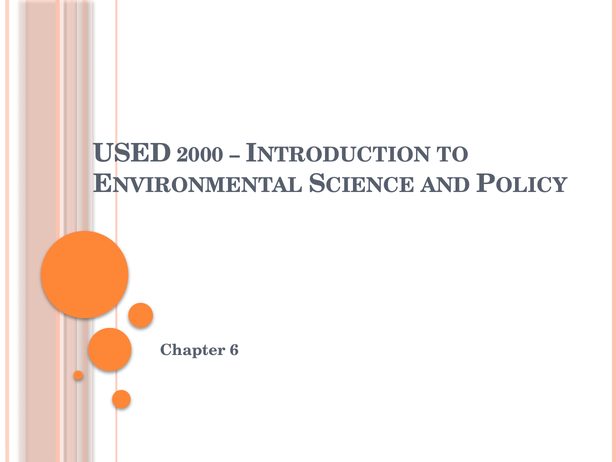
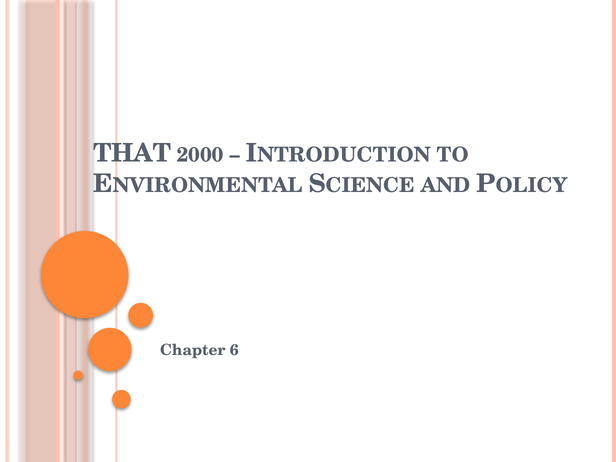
USED: USED -> THAT
